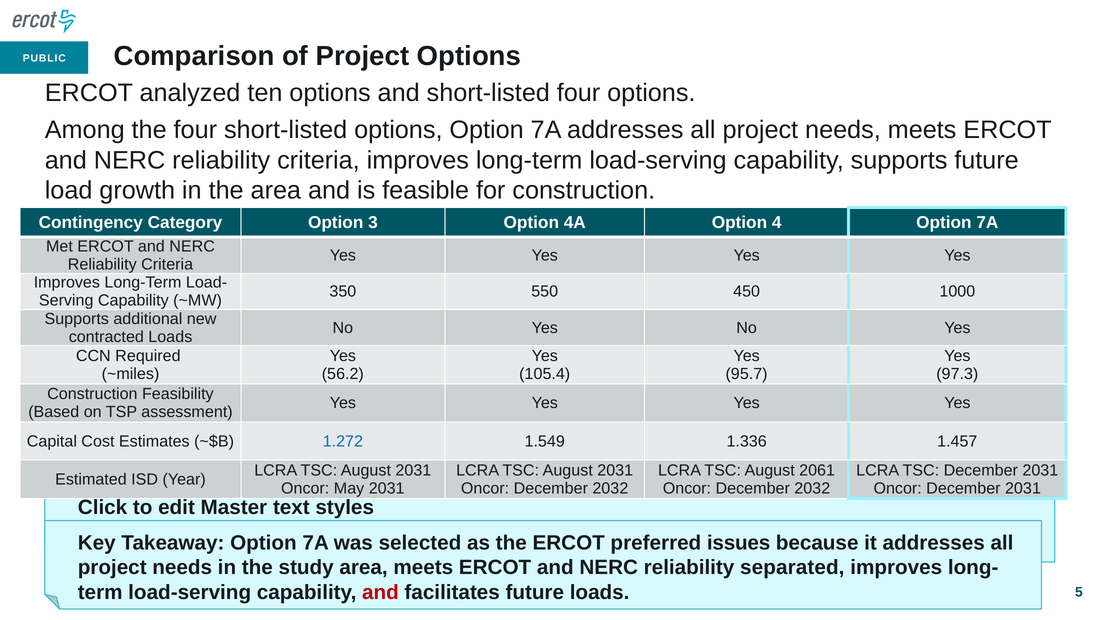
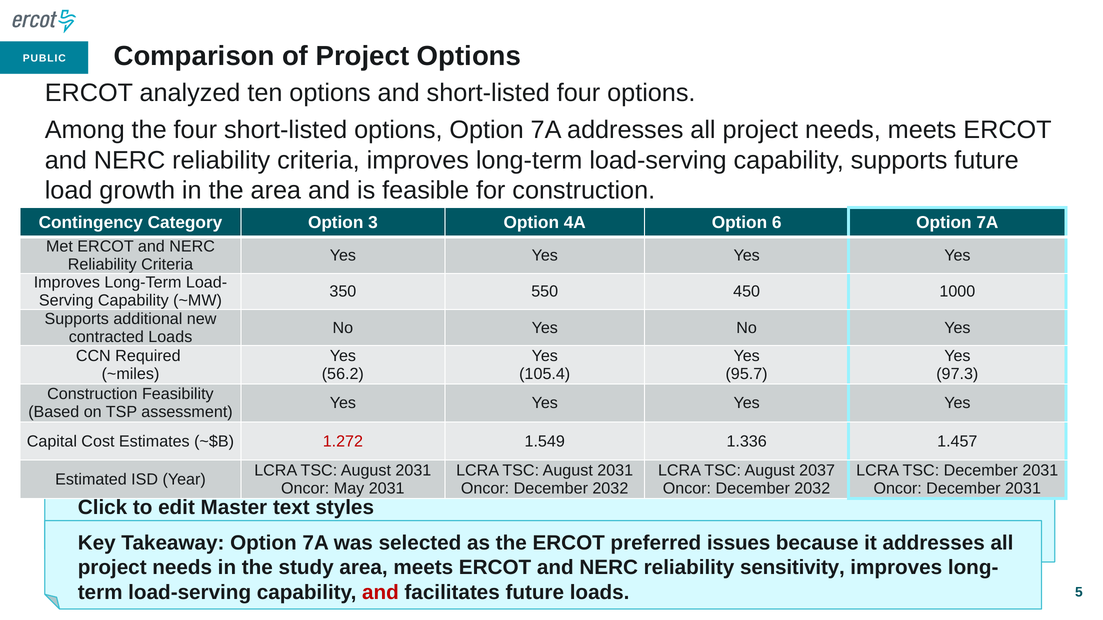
4: 4 -> 6
1.272 colour: blue -> red
2061: 2061 -> 2037
separated: separated -> sensitivity
